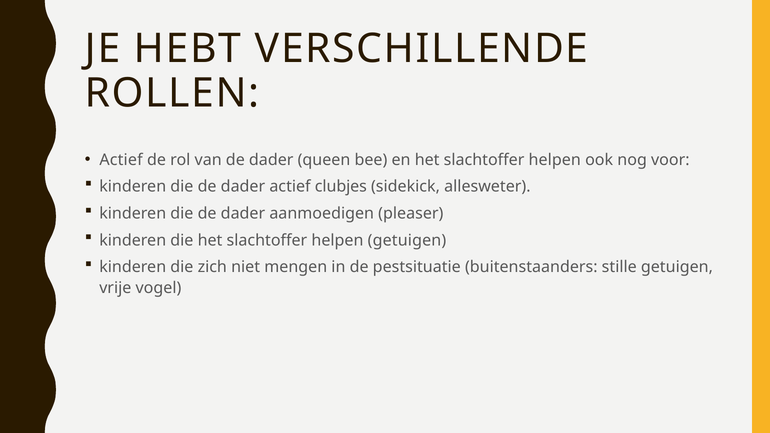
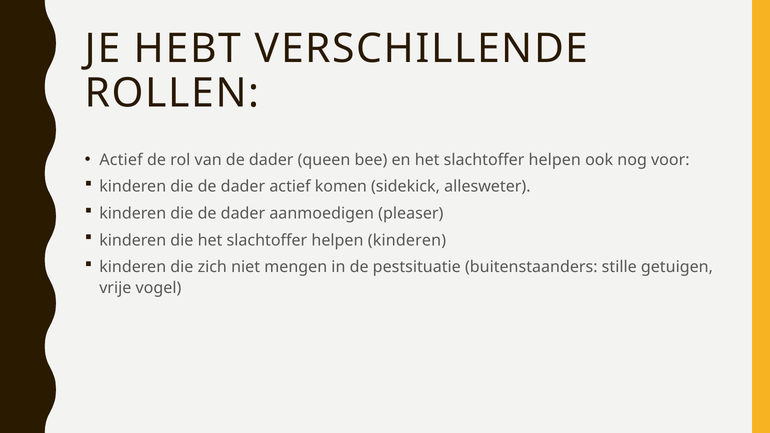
clubjes: clubjes -> komen
helpen getuigen: getuigen -> kinderen
